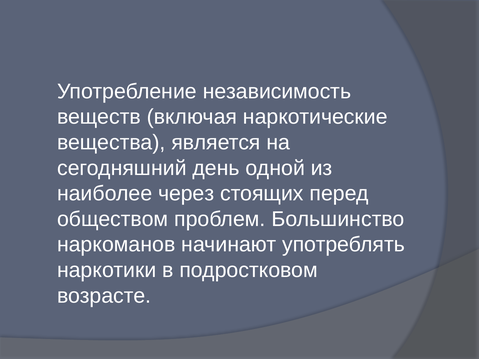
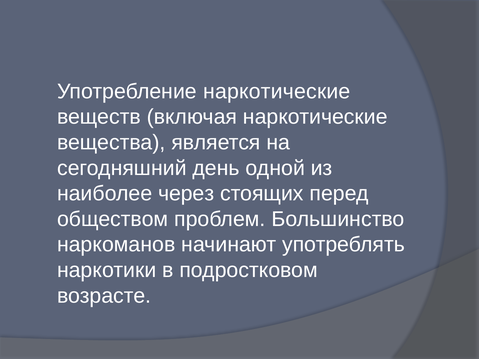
Употребление независимость: независимость -> наркотические
